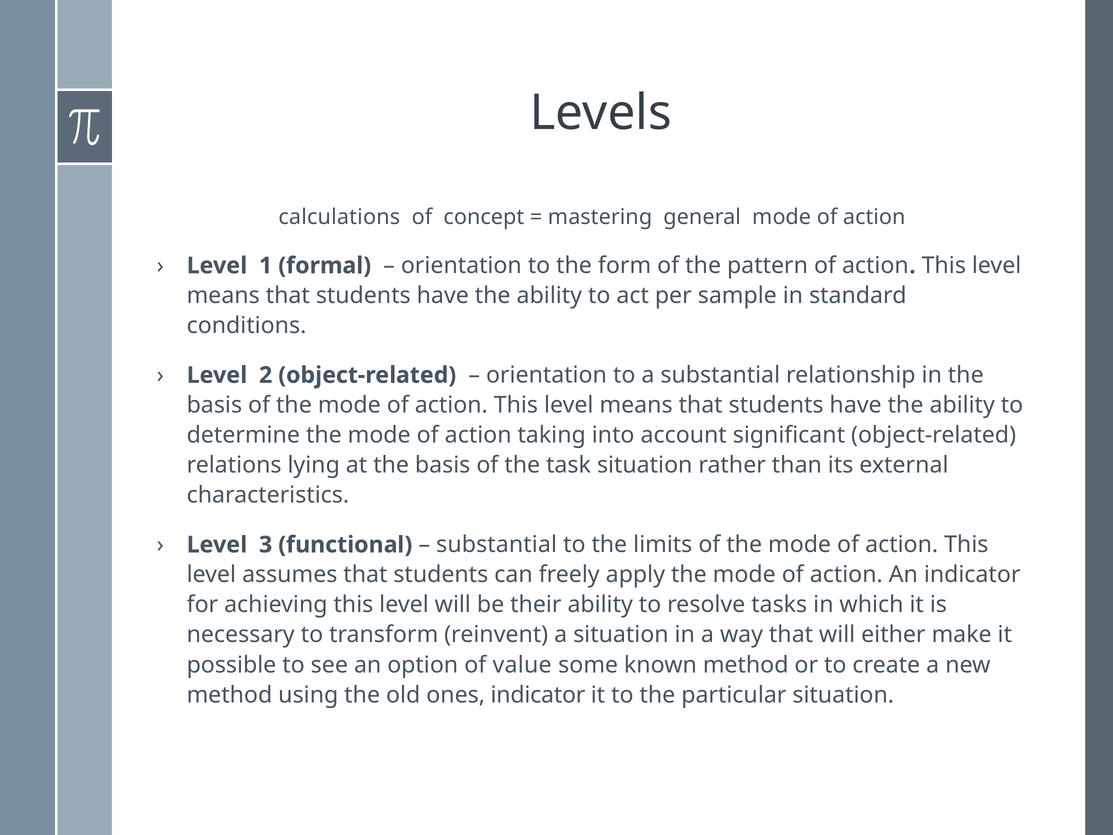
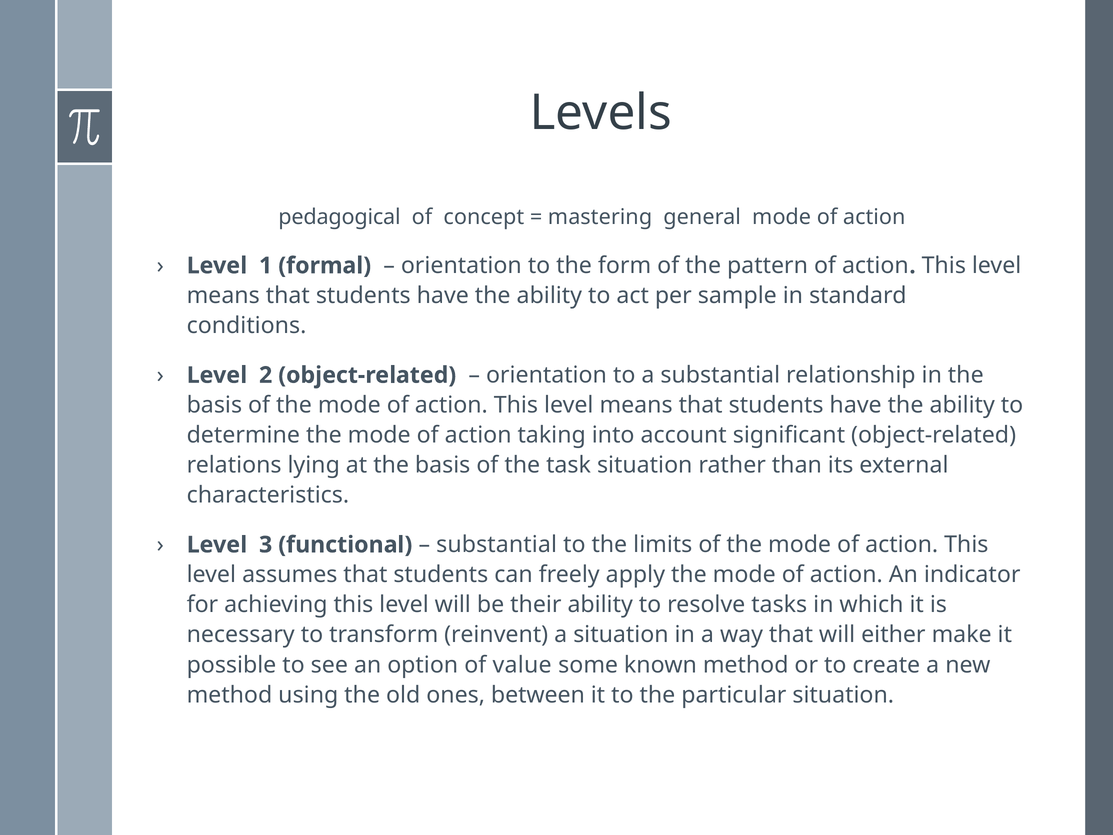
calculations: calculations -> pedagogical
ones indicator: indicator -> between
